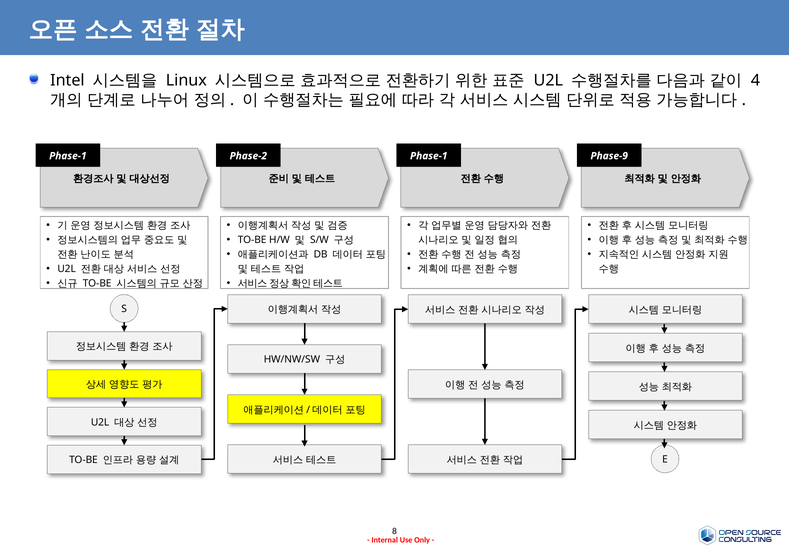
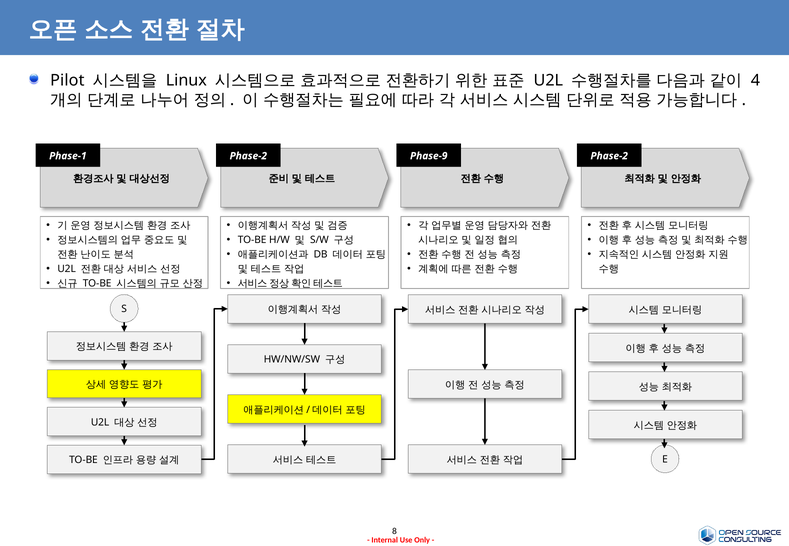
Intel: Intel -> Pilot
Phase-1 at (429, 156): Phase-1 -> Phase-9
Phase-9 at (609, 156): Phase-9 -> Phase-2
